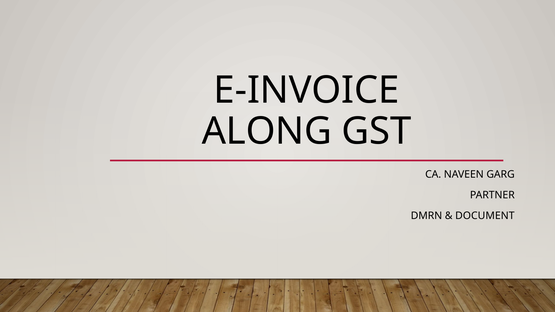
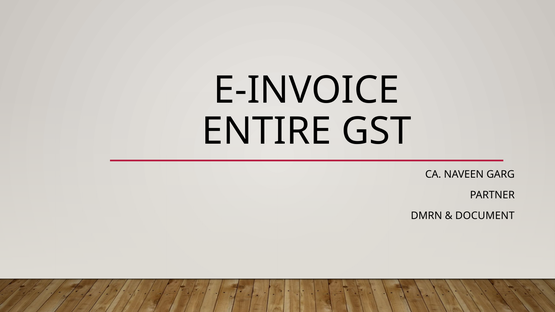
ALONG: ALONG -> ENTIRE
